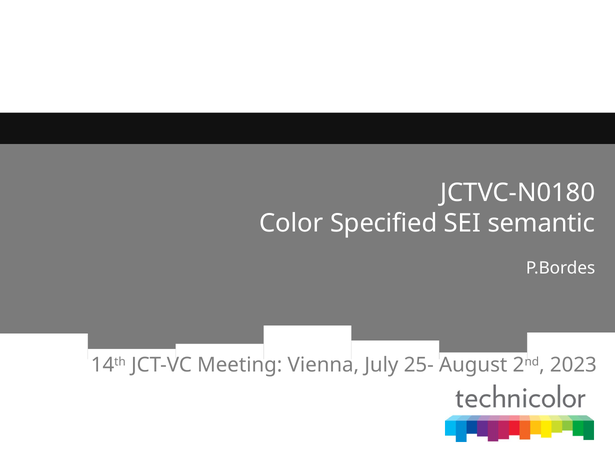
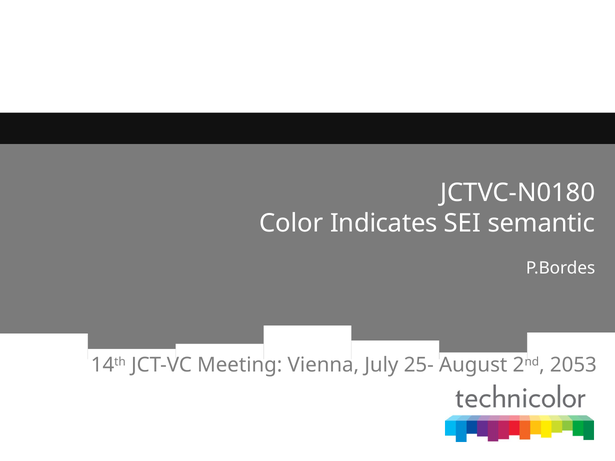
Specified: Specified -> Indicates
2023: 2023 -> 2053
